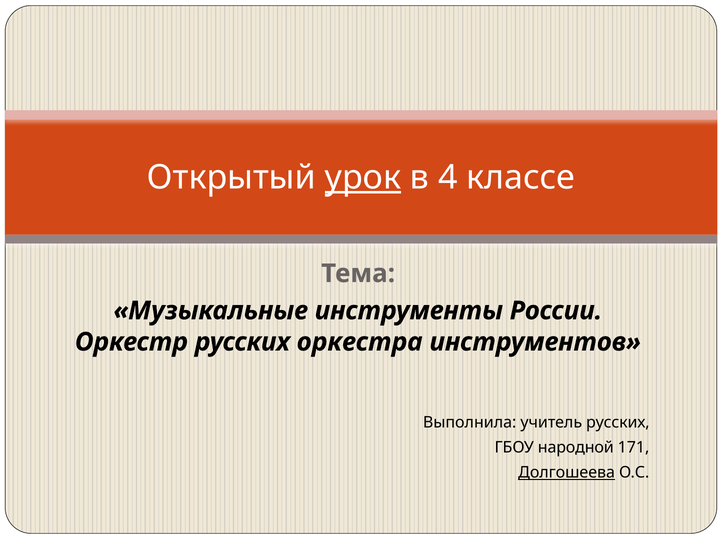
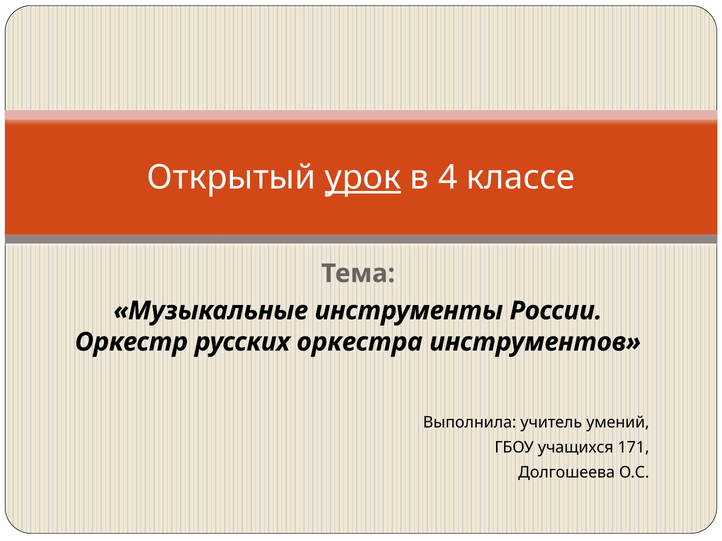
учитель русских: русских -> умений
народной: народной -> учащихся
Долгошеева underline: present -> none
